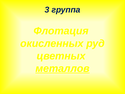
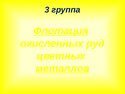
Флотация underline: none -> present
